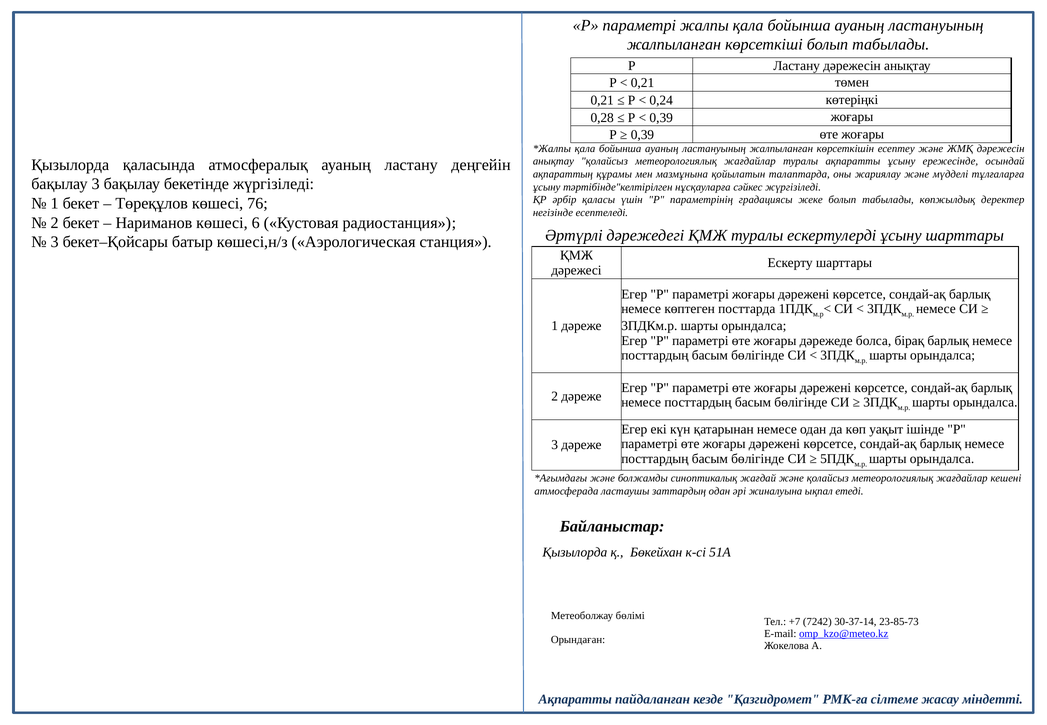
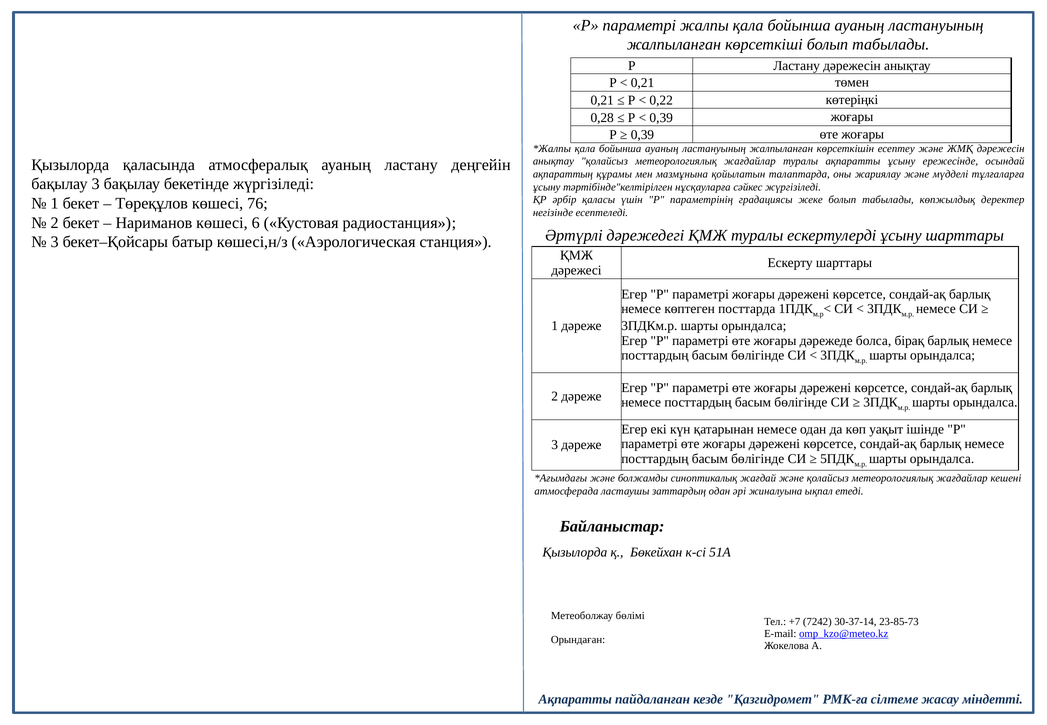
0,24: 0,24 -> 0,22
